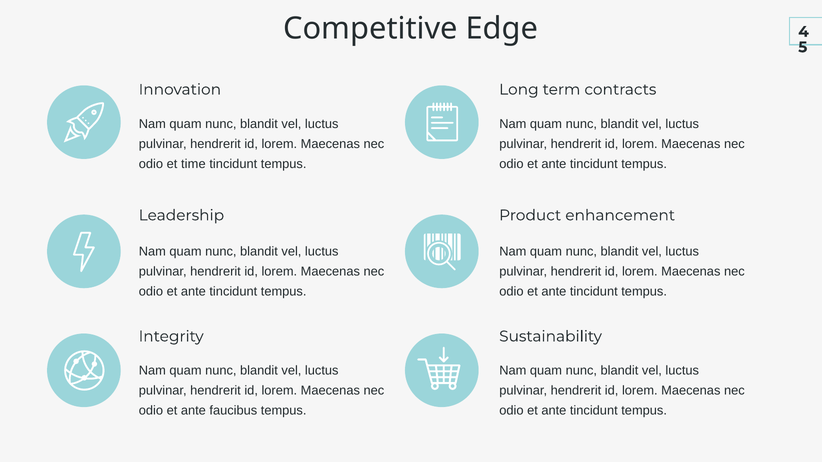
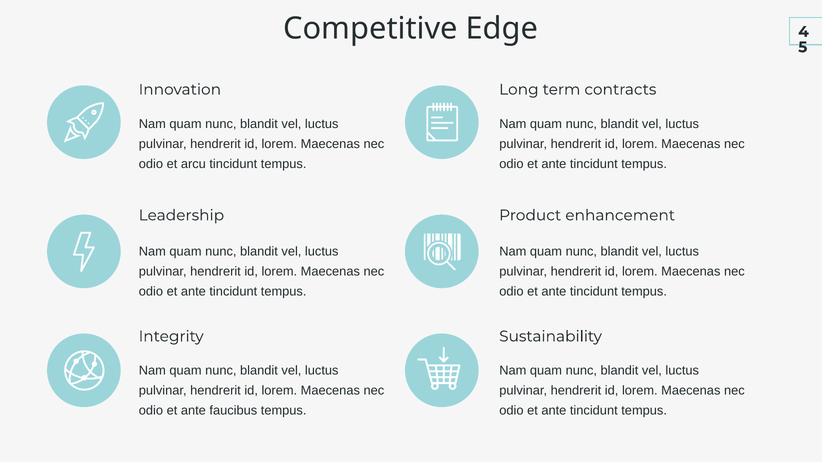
time: time -> arcu
